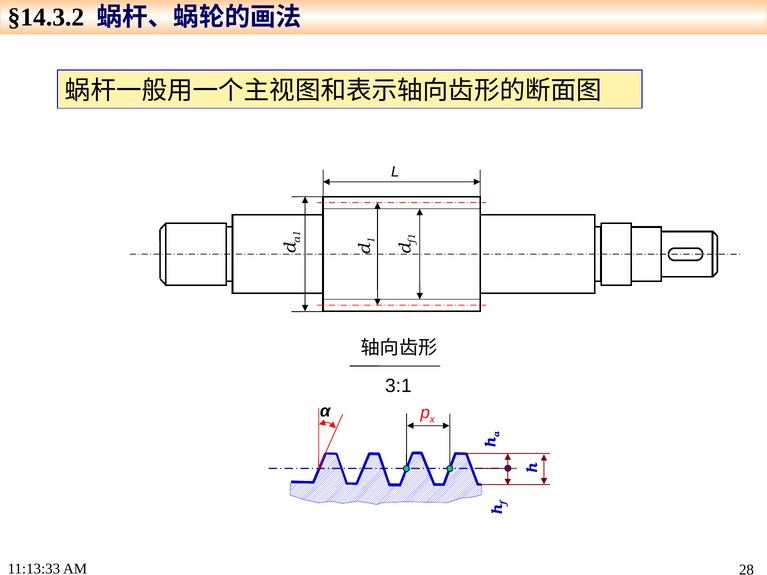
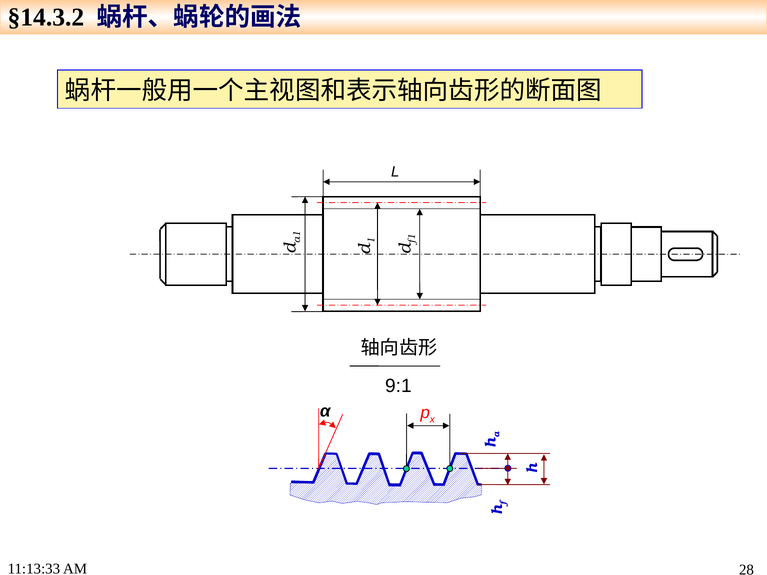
3:1: 3:1 -> 9:1
